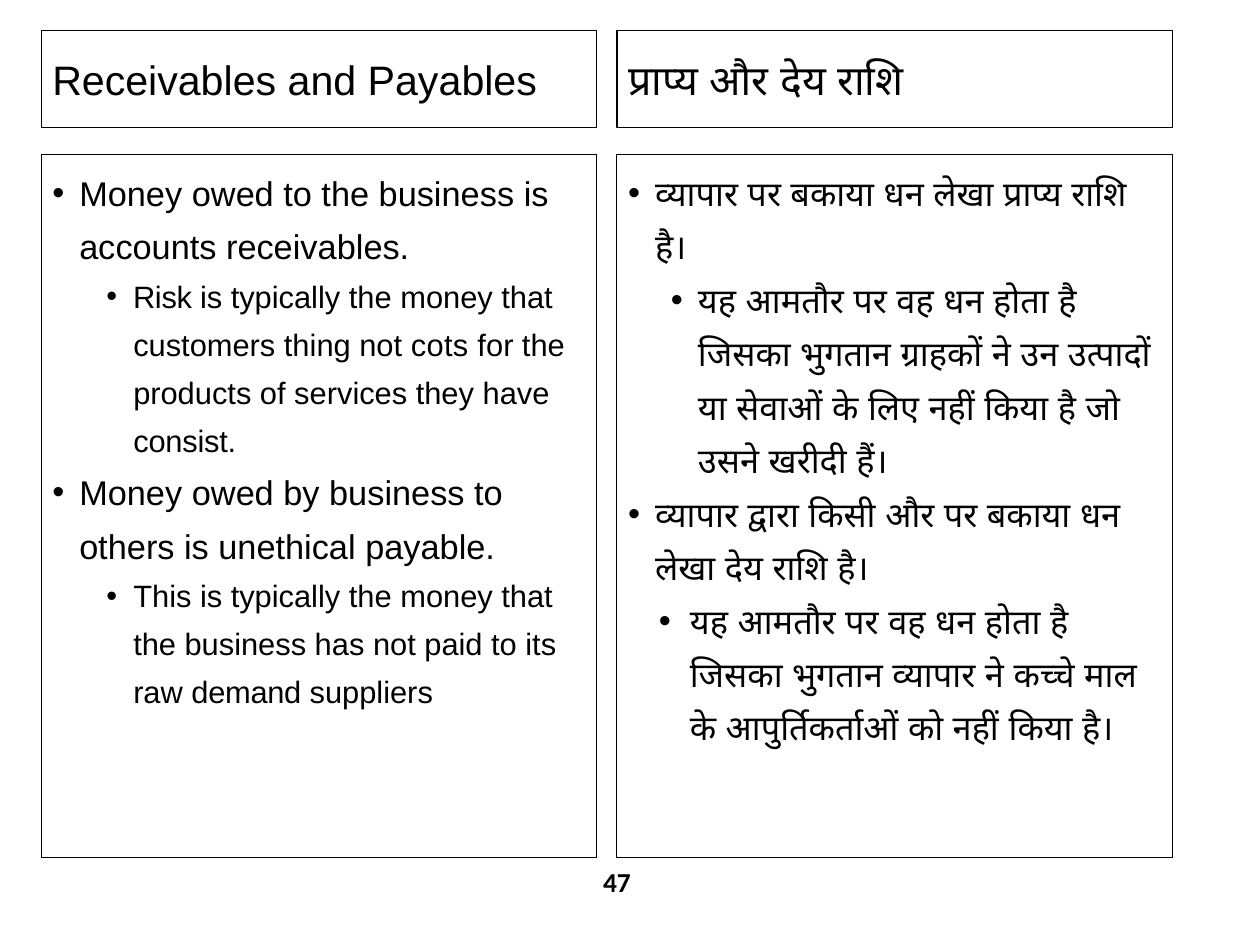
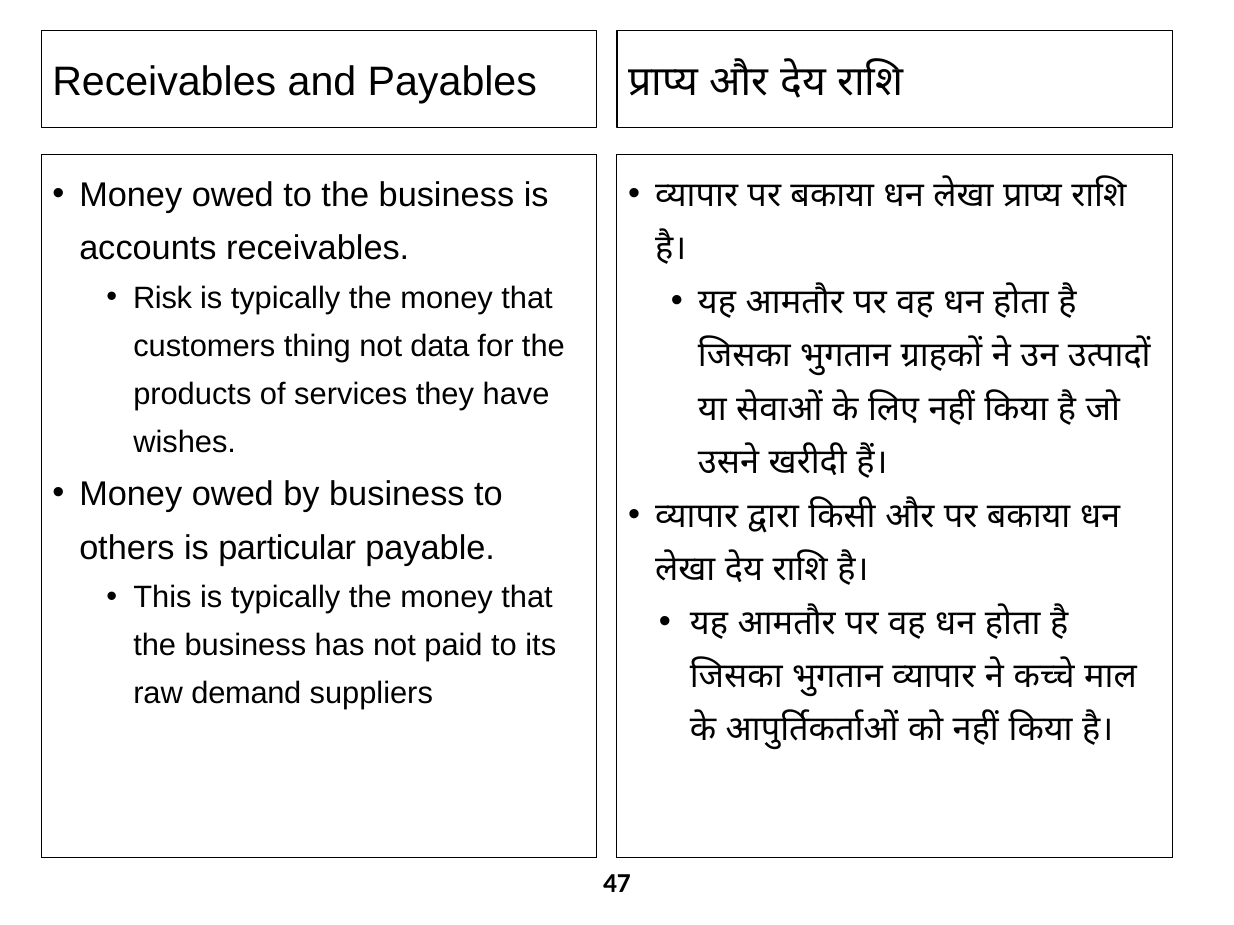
cots: cots -> data
consist: consist -> wishes
unethical: unethical -> particular
